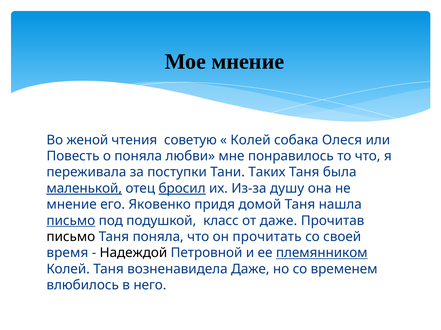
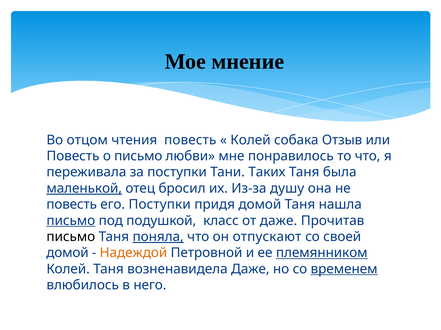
женой: женой -> отцом
чтения советую: советую -> повесть
Олеся: Олеся -> Отзыв
о поняла: поняла -> письмо
бросил underline: present -> none
мнение at (72, 205): мнение -> повесть
его Яковенко: Яковенко -> Поступки
поняла at (158, 237) underline: none -> present
прочитать: прочитать -> отпускают
время at (67, 253): время -> домой
Надеждой colour: black -> orange
временем underline: none -> present
